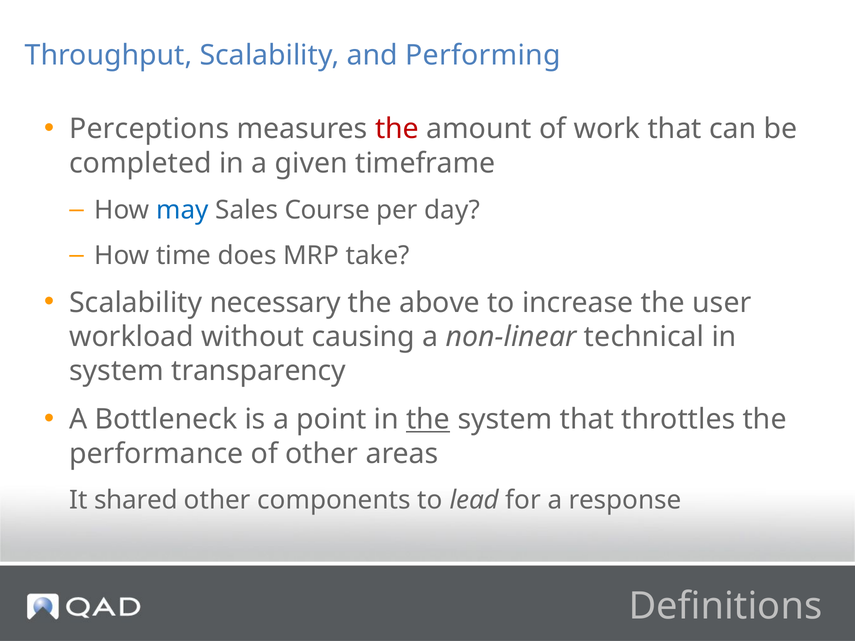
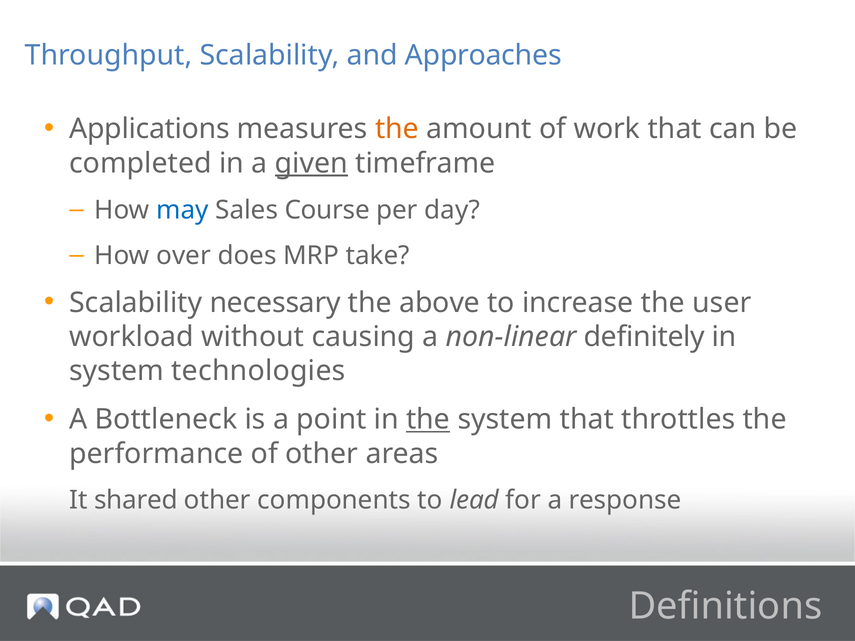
Performing: Performing -> Approaches
Perceptions: Perceptions -> Applications
the at (397, 129) colour: red -> orange
given underline: none -> present
time: time -> over
technical: technical -> definitely
transparency: transparency -> technologies
